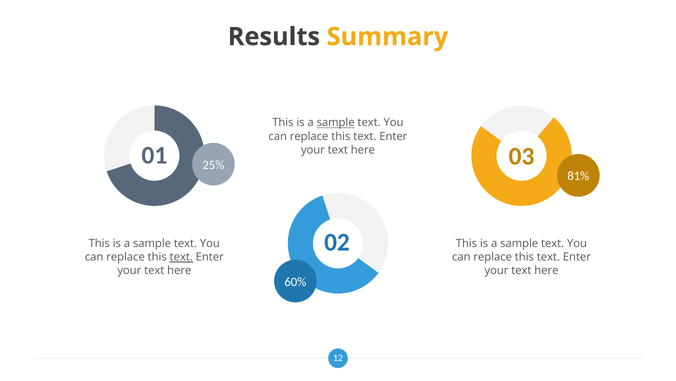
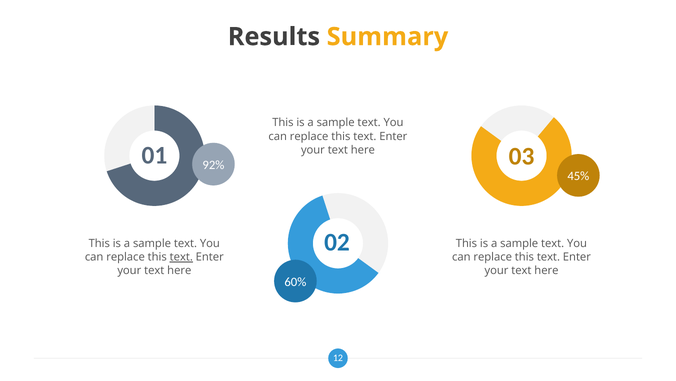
sample at (336, 123) underline: present -> none
25%: 25% -> 92%
81%: 81% -> 45%
